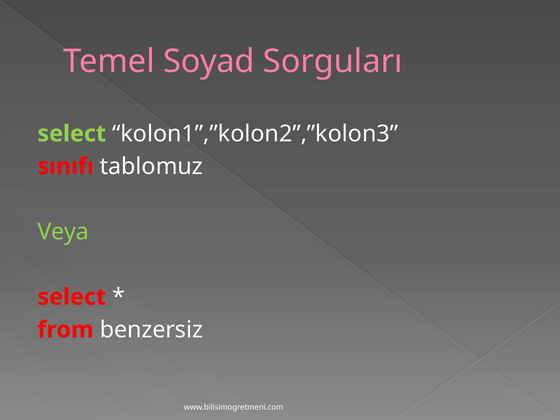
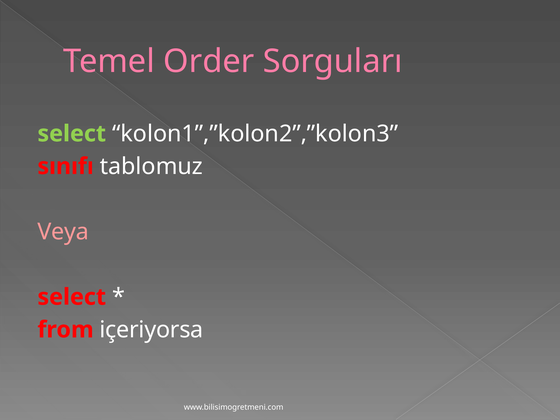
Soyad: Soyad -> Order
Veya colour: light green -> pink
benzersiz: benzersiz -> içeriyorsa
